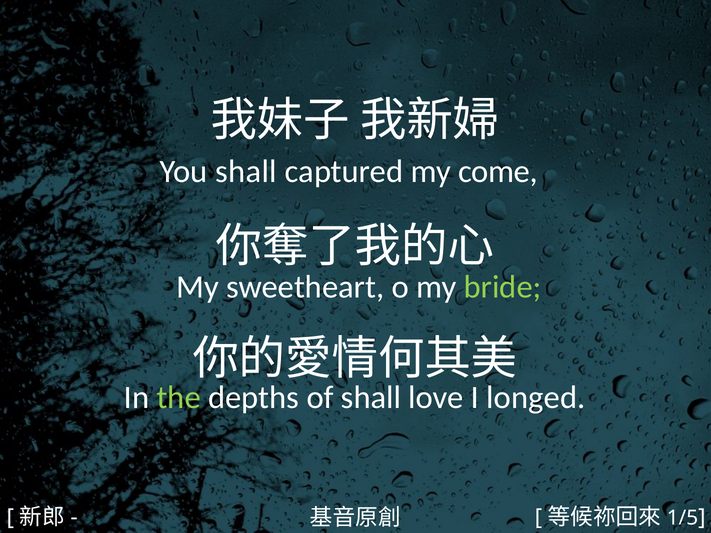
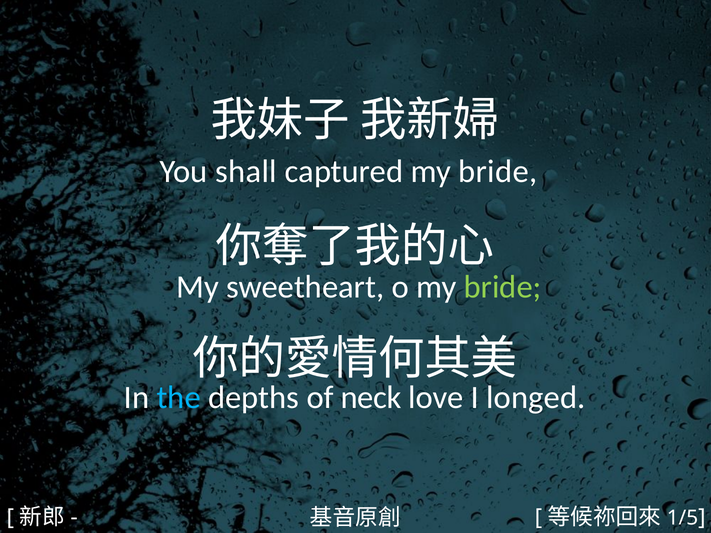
captured my come: come -> bride
the colour: light green -> light blue
of shall: shall -> neck
